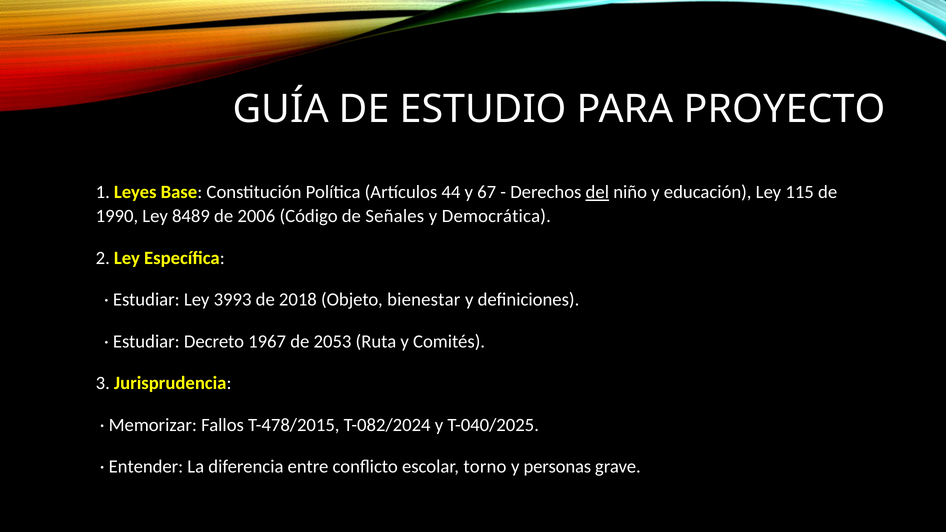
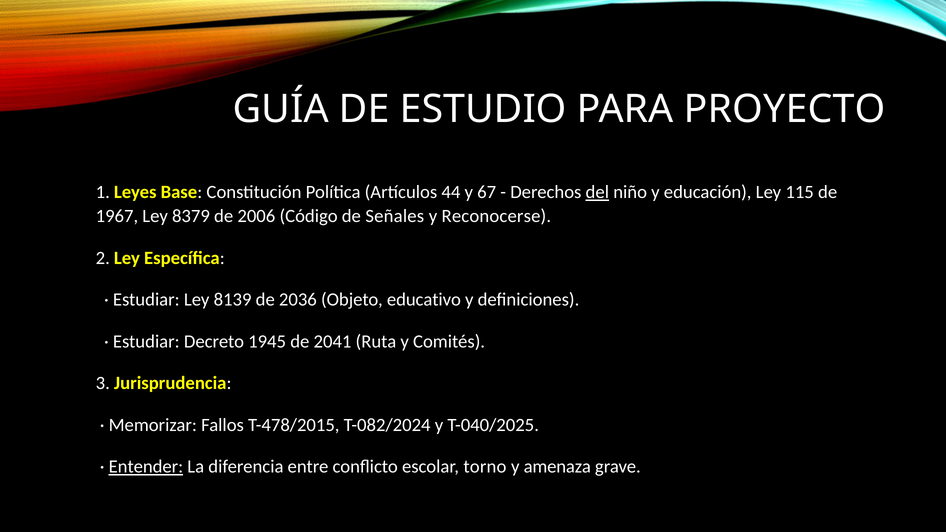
1990: 1990 -> 1967
8489: 8489 -> 8379
Democrática: Democrática -> Reconocerse
3993: 3993 -> 8139
2018: 2018 -> 2036
bienestar: bienestar -> educativo
1967: 1967 -> 1945
2053: 2053 -> 2041
Entender underline: none -> present
personas: personas -> amenaza
